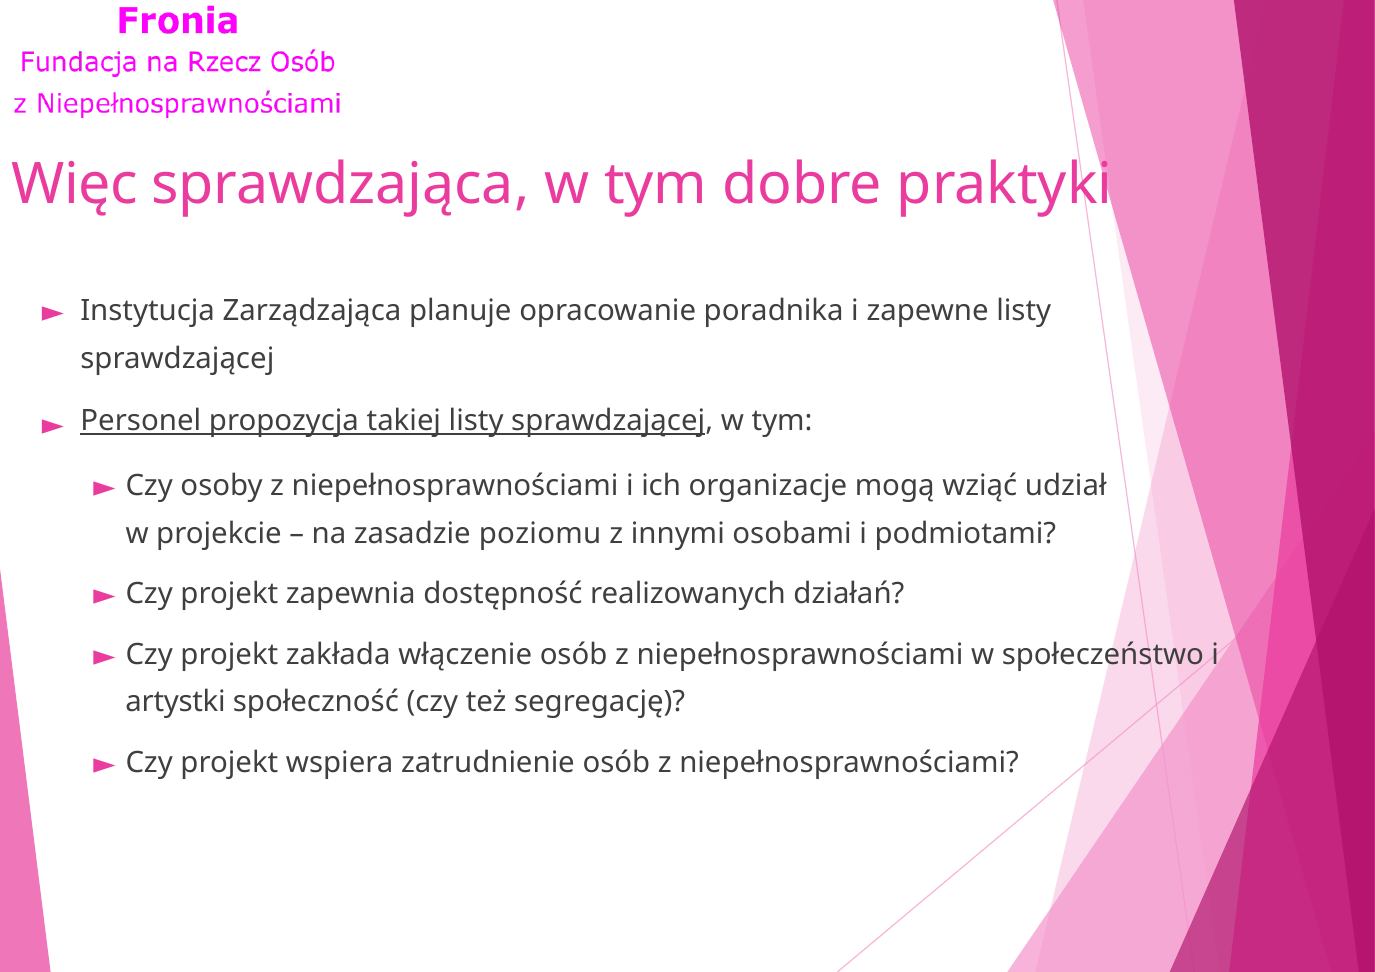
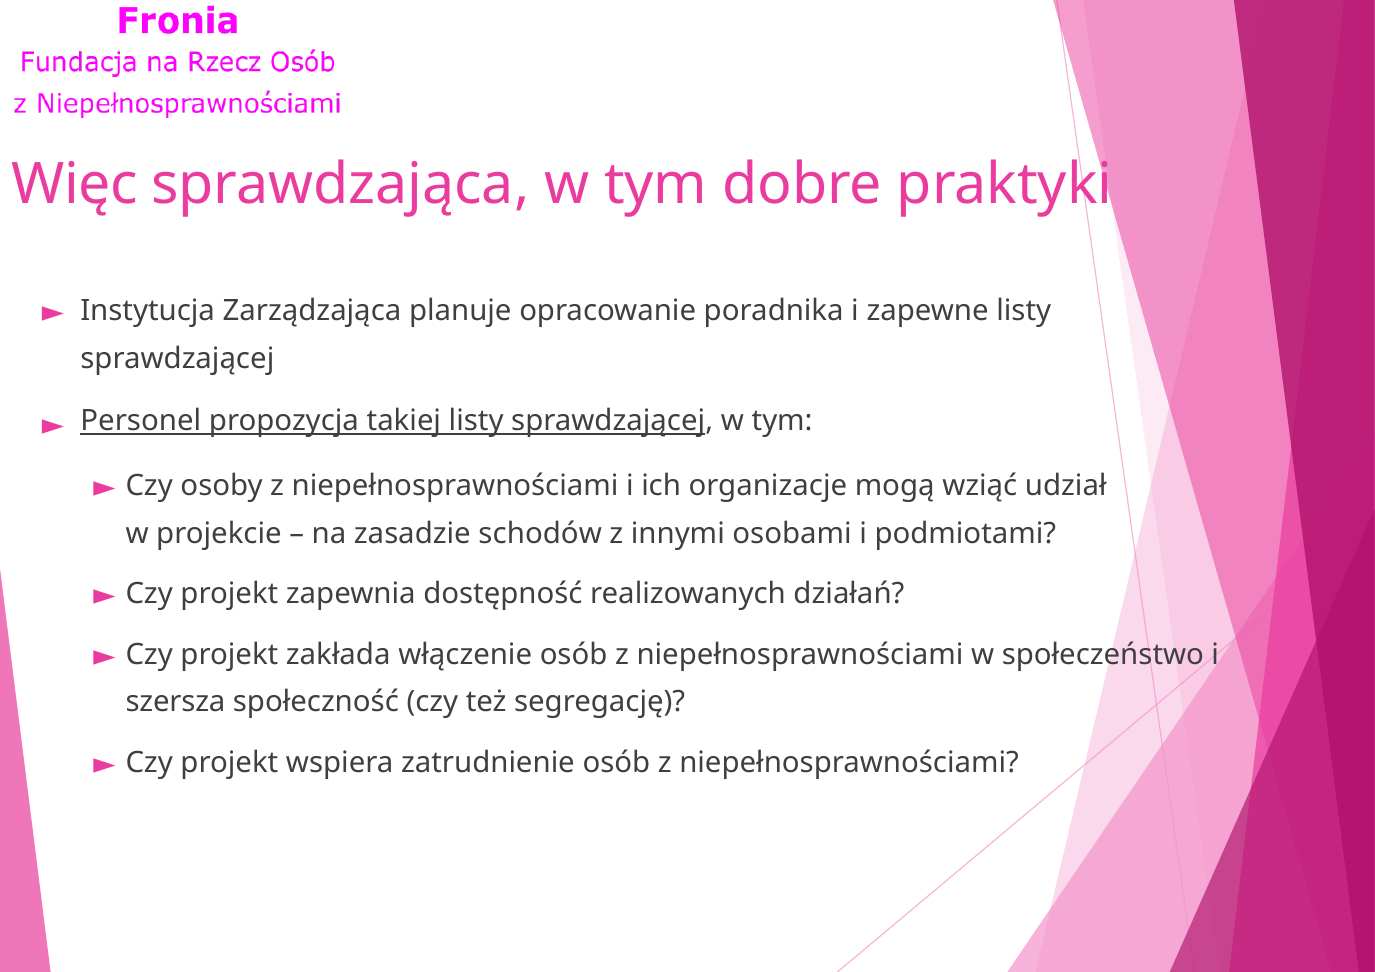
poziomu: poziomu -> schodów
artystki: artystki -> szersza
